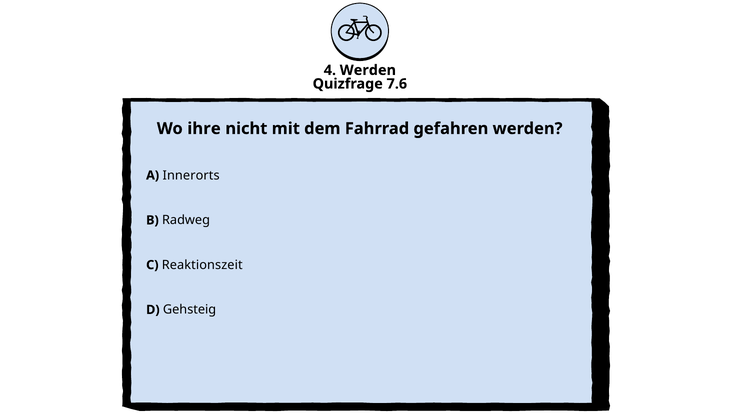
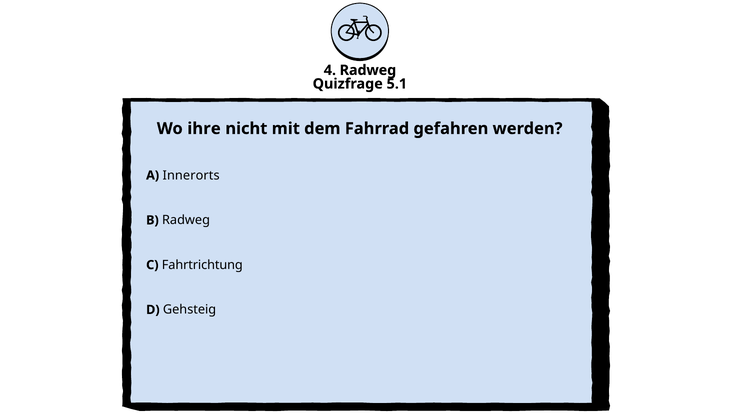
4 Werden: Werden -> Radweg
7.6: 7.6 -> 5.1
Reaktionszeit: Reaktionszeit -> Fahrtrichtung
